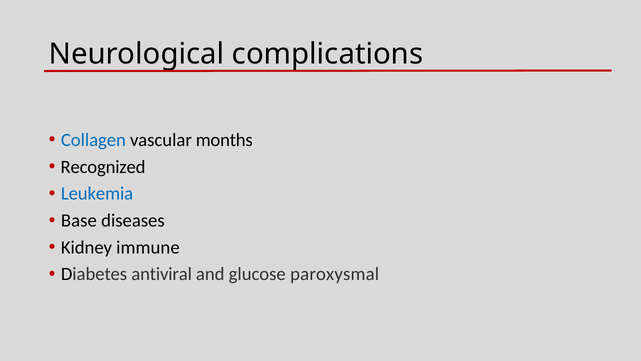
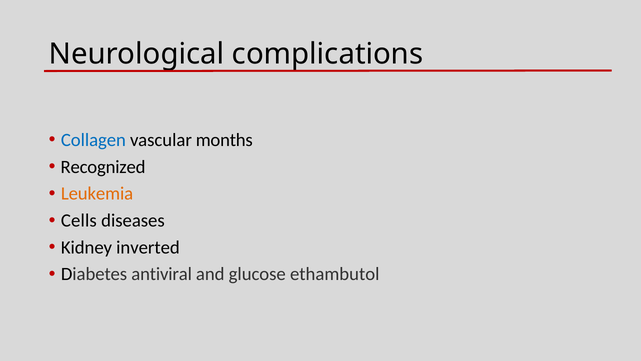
Leukemia colour: blue -> orange
Base: Base -> Cells
immune: immune -> inverted
paroxysmal: paroxysmal -> ethambutol
